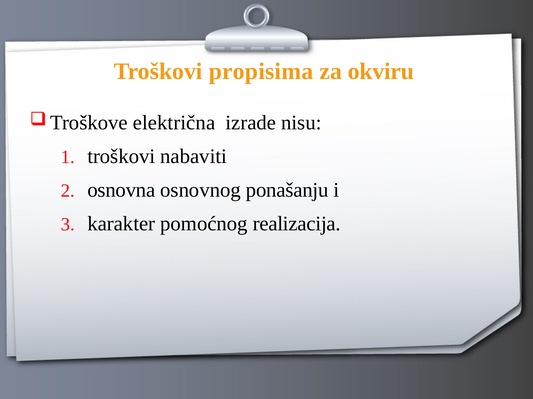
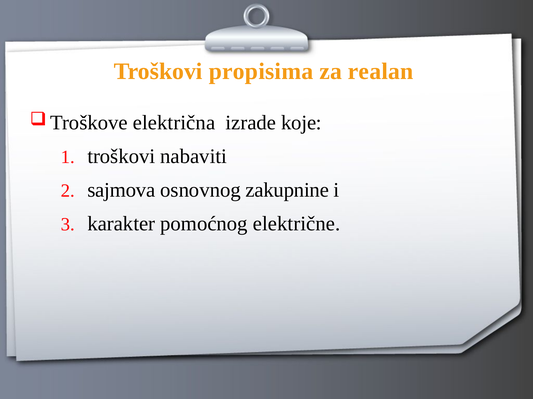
okviru: okviru -> realan
nisu: nisu -> koje
osnovna: osnovna -> sajmova
ponašanju: ponašanju -> zakupnine
realizacija: realizacija -> električne
